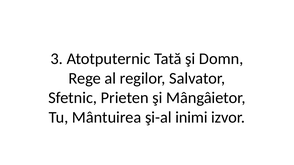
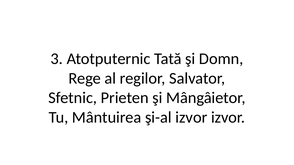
şi-al inimi: inimi -> izvor
